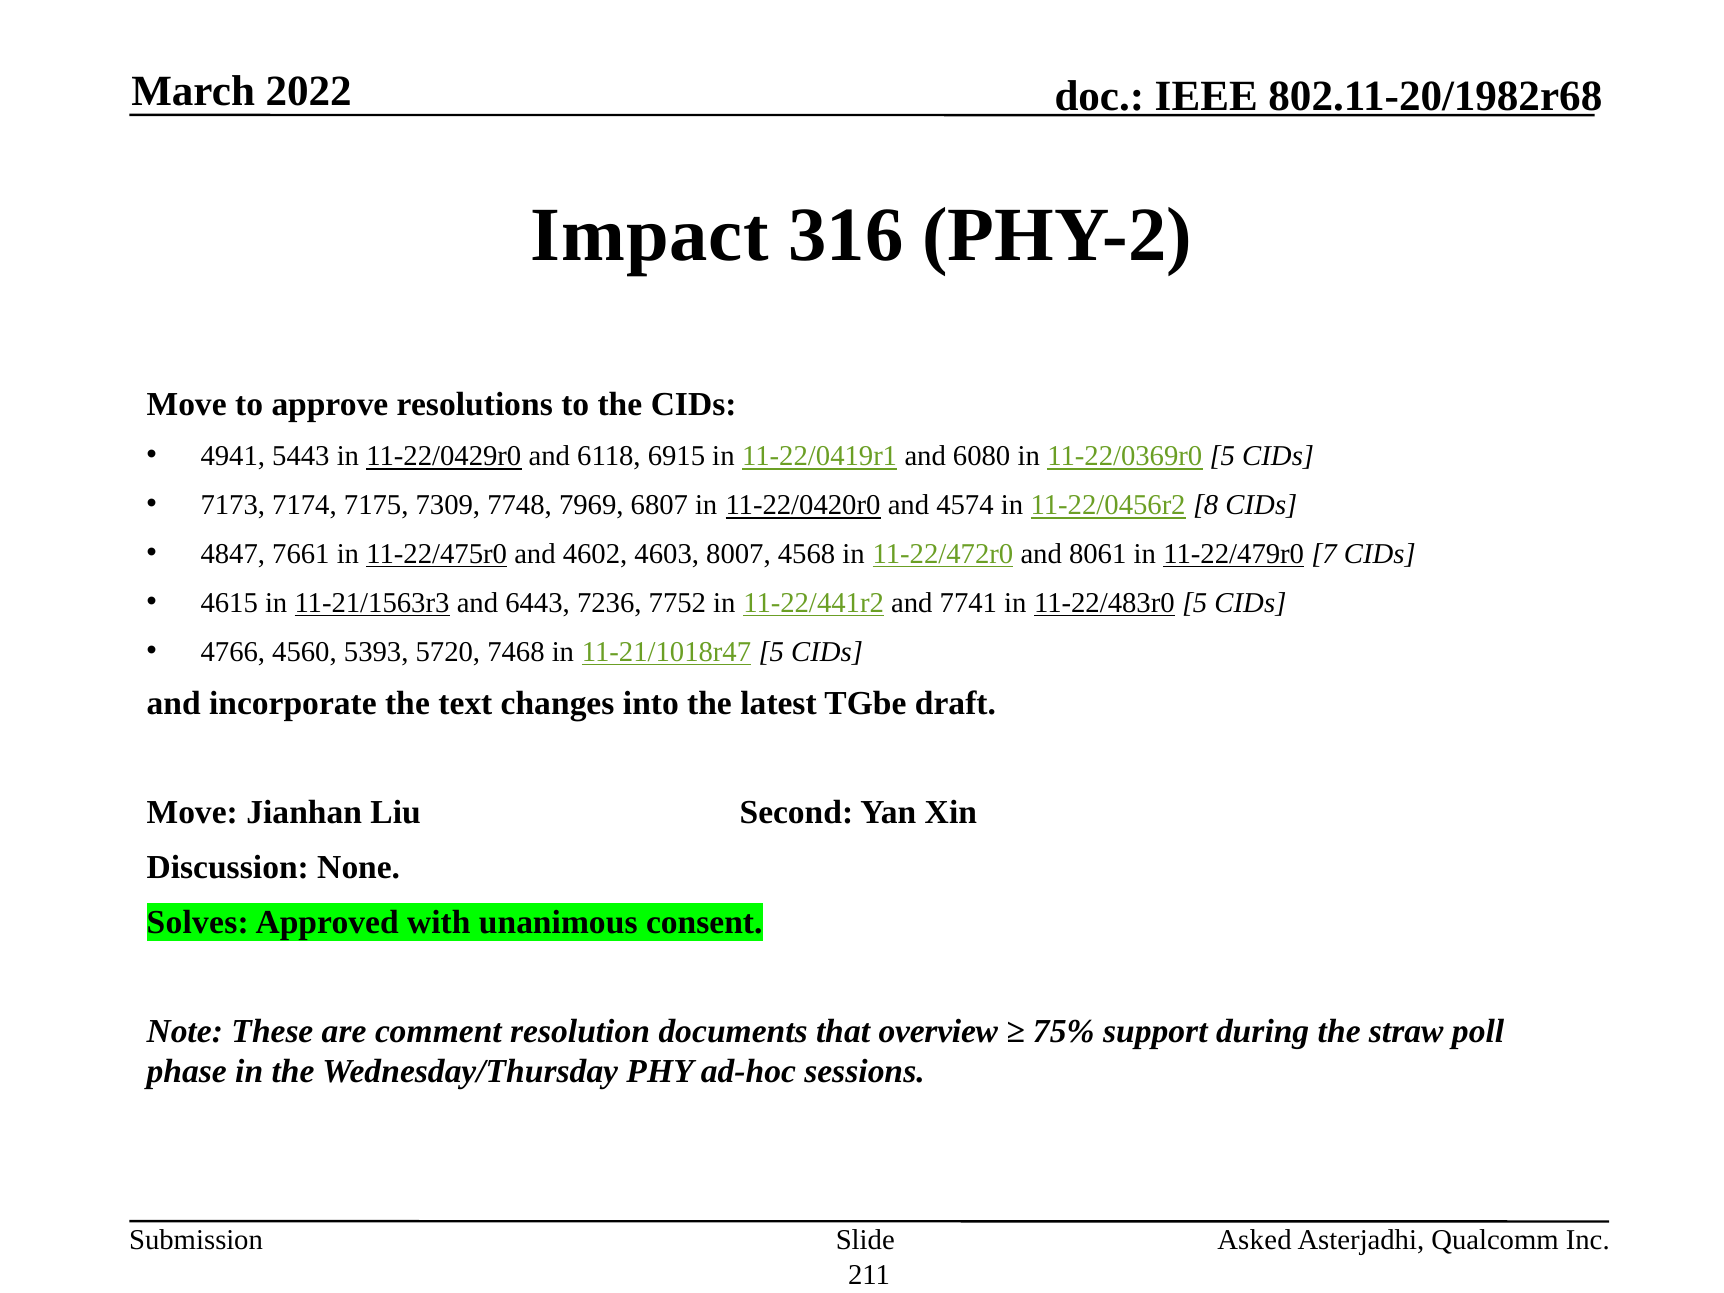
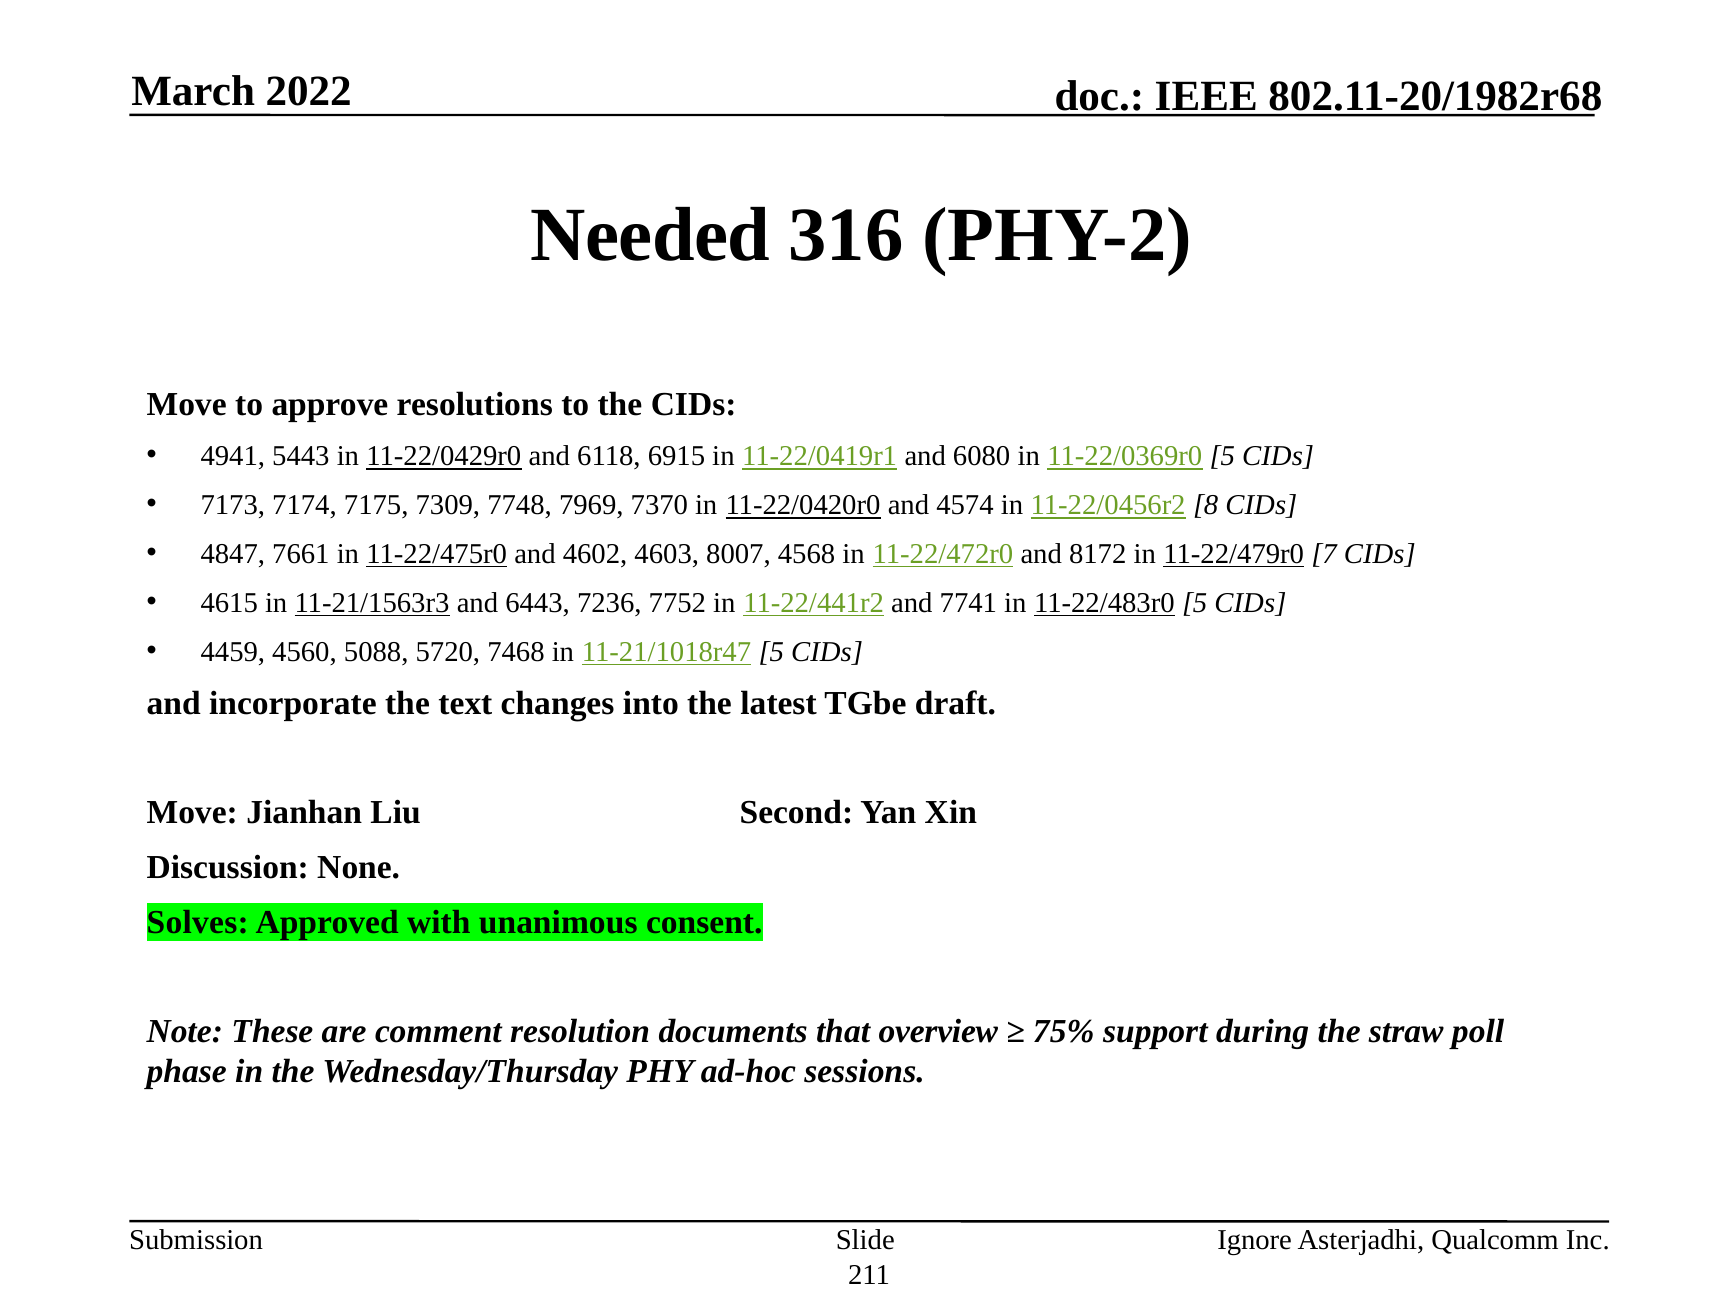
Impact: Impact -> Needed
6807: 6807 -> 7370
8061: 8061 -> 8172
4766: 4766 -> 4459
5393: 5393 -> 5088
Asked: Asked -> Ignore
